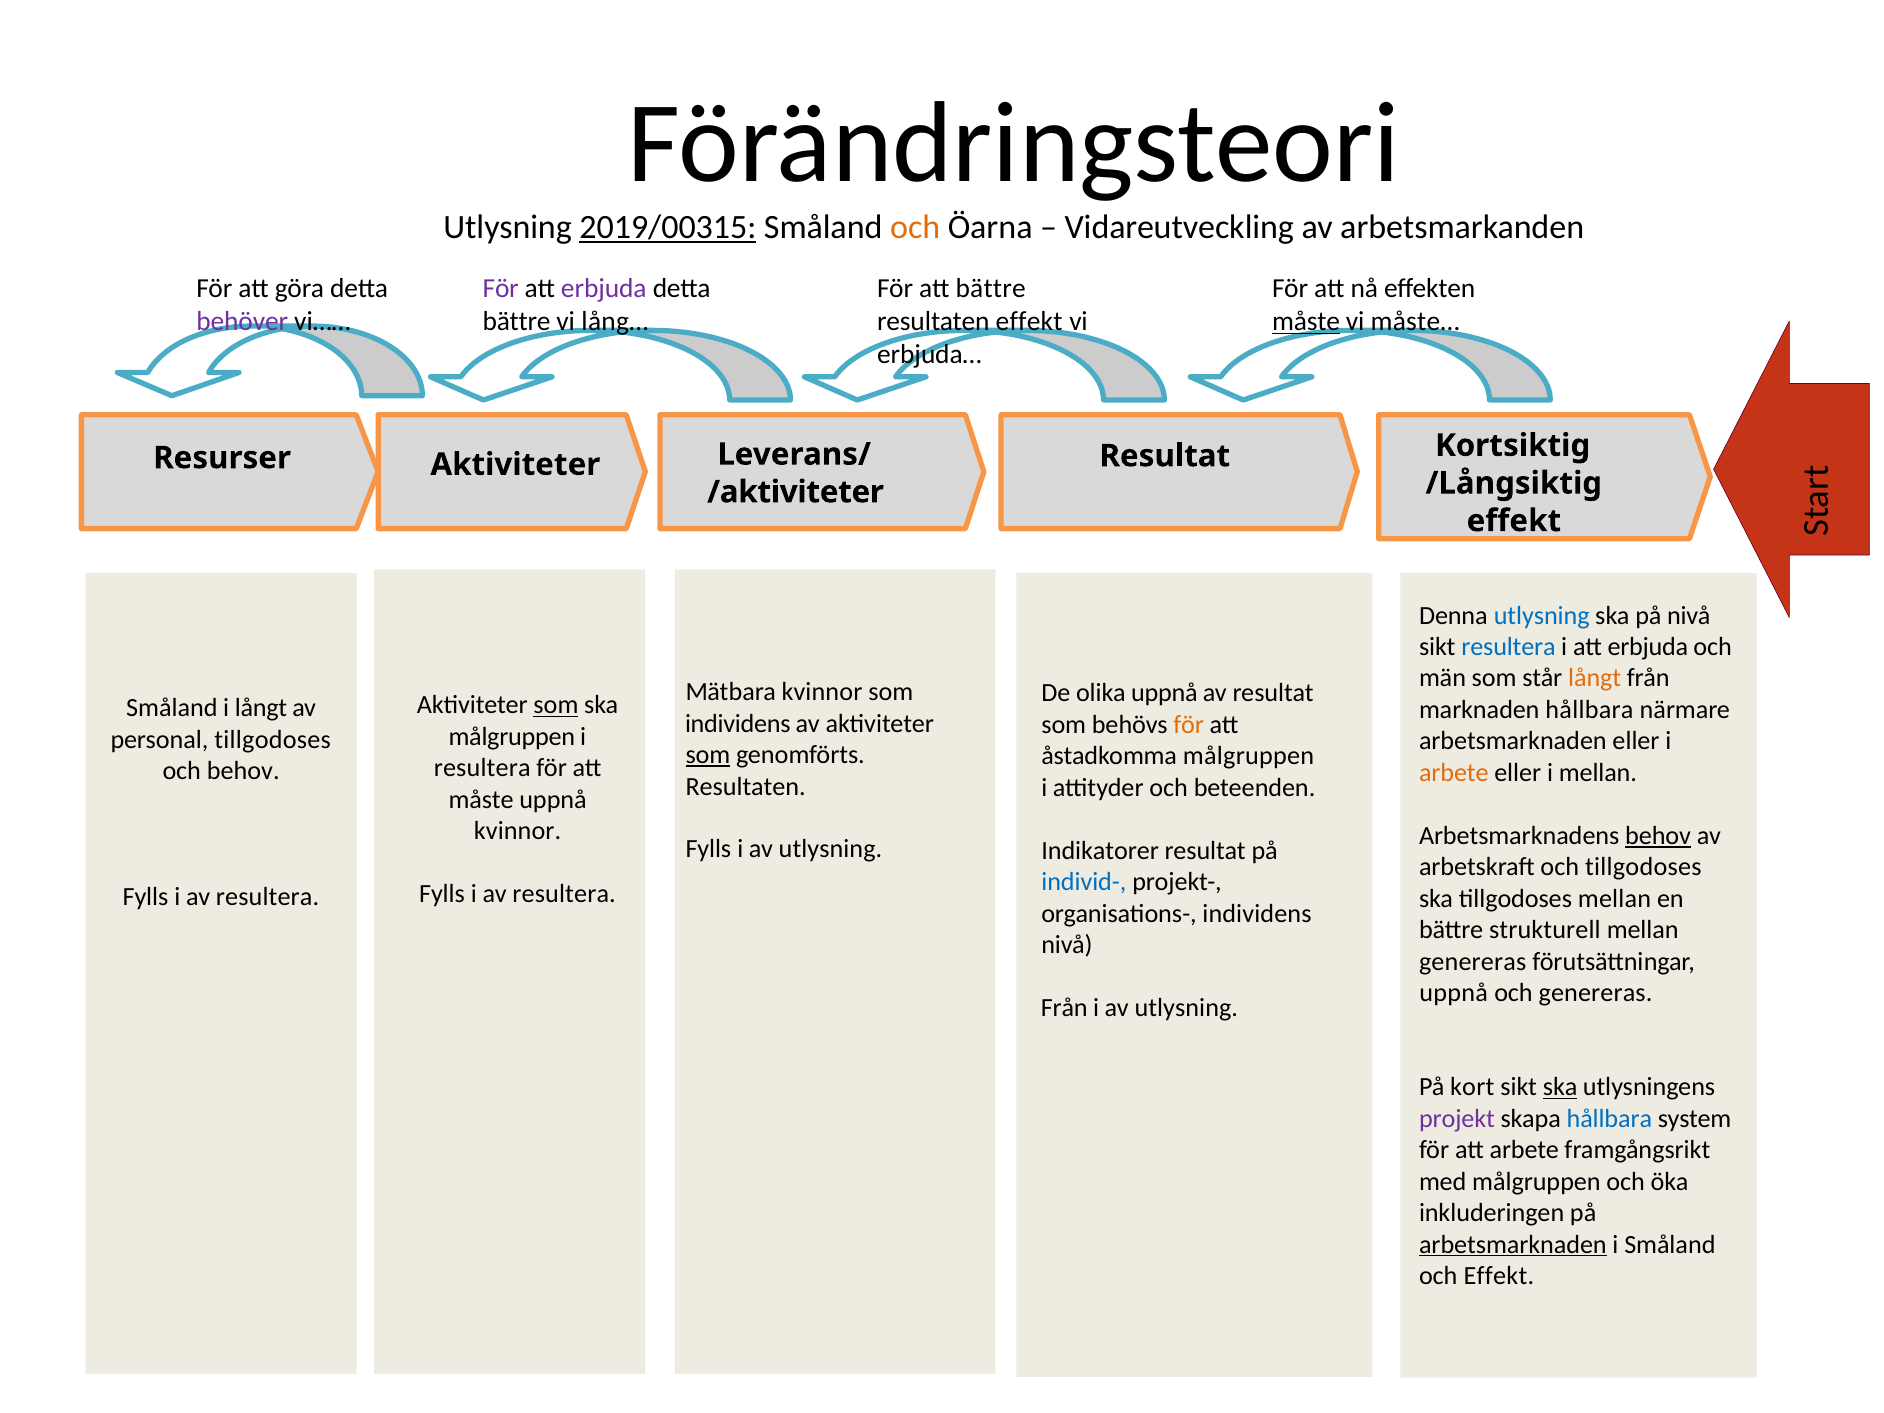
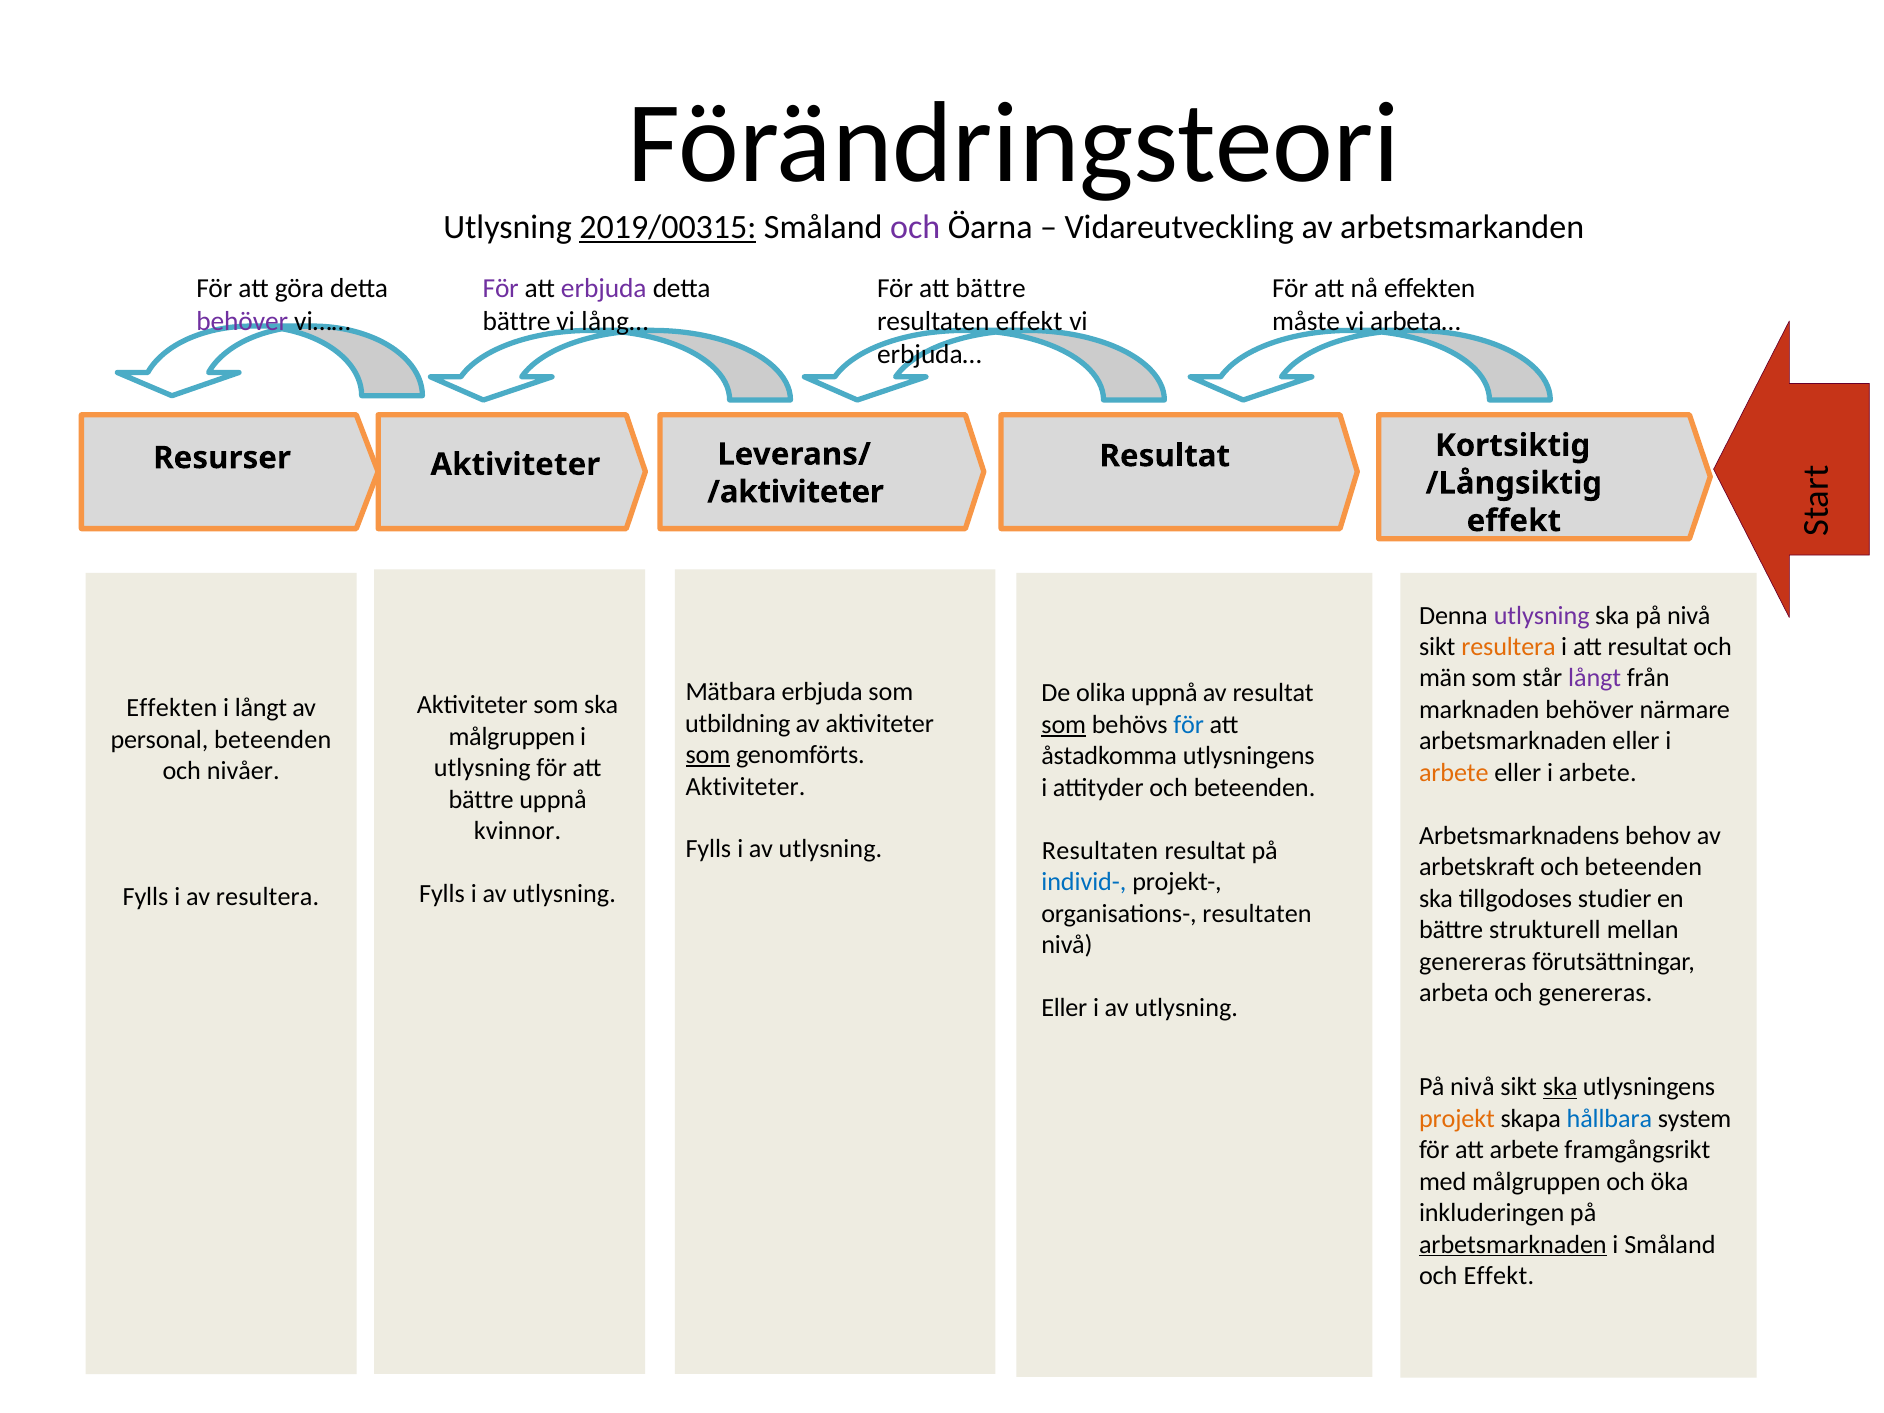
och at (915, 227) colour: orange -> purple
måste at (1306, 322) underline: present -> none
måste…: måste… -> arbeta…
utlysning at (1542, 615) colour: blue -> purple
resultera at (1509, 647) colour: blue -> orange
i att erbjuda: erbjuda -> resultat
långt at (1595, 678) colour: orange -> purple
Mätbara kvinnor: kvinnor -> erbjuda
som at (556, 705) underline: present -> none
Småland at (172, 708): Småland -> Effekten
marknaden hållbara: hållbara -> behöver
individens at (738, 724): individens -> utbildning
som at (1064, 725) underline: none -> present
för at (1189, 725) colour: orange -> blue
personal tillgodoses: tillgodoses -> beteenden
åstadkomma målgruppen: målgruppen -> utlysningens
resultera at (482, 768): resultera -> utlysning
och behov: behov -> nivåer
mellan at (1598, 773): mellan -> arbete
Resultaten at (746, 786): Resultaten -> Aktiviteter
måste at (481, 799): måste -> bättre
behov at (1658, 836) underline: present -> none
Indikatorer at (1100, 851): Indikatorer -> Resultaten
arbetskraft och tillgodoses: tillgodoses -> beteenden
resultera at (564, 894): resultera -> utlysning
tillgodoses mellan: mellan -> studier
organisations- individens: individens -> resultaten
uppnå at (1454, 993): uppnå -> arbeta
Från at (1064, 1008): Från -> Eller
kort at (1472, 1087): kort -> nivå
projekt colour: purple -> orange
